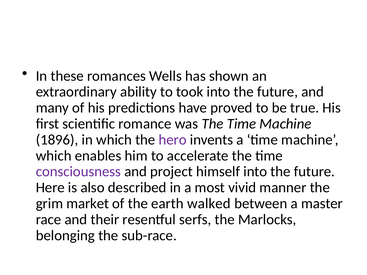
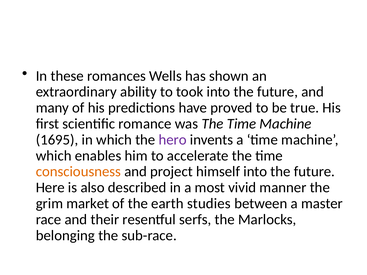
1896: 1896 -> 1695
consciousness colour: purple -> orange
walked: walked -> studies
